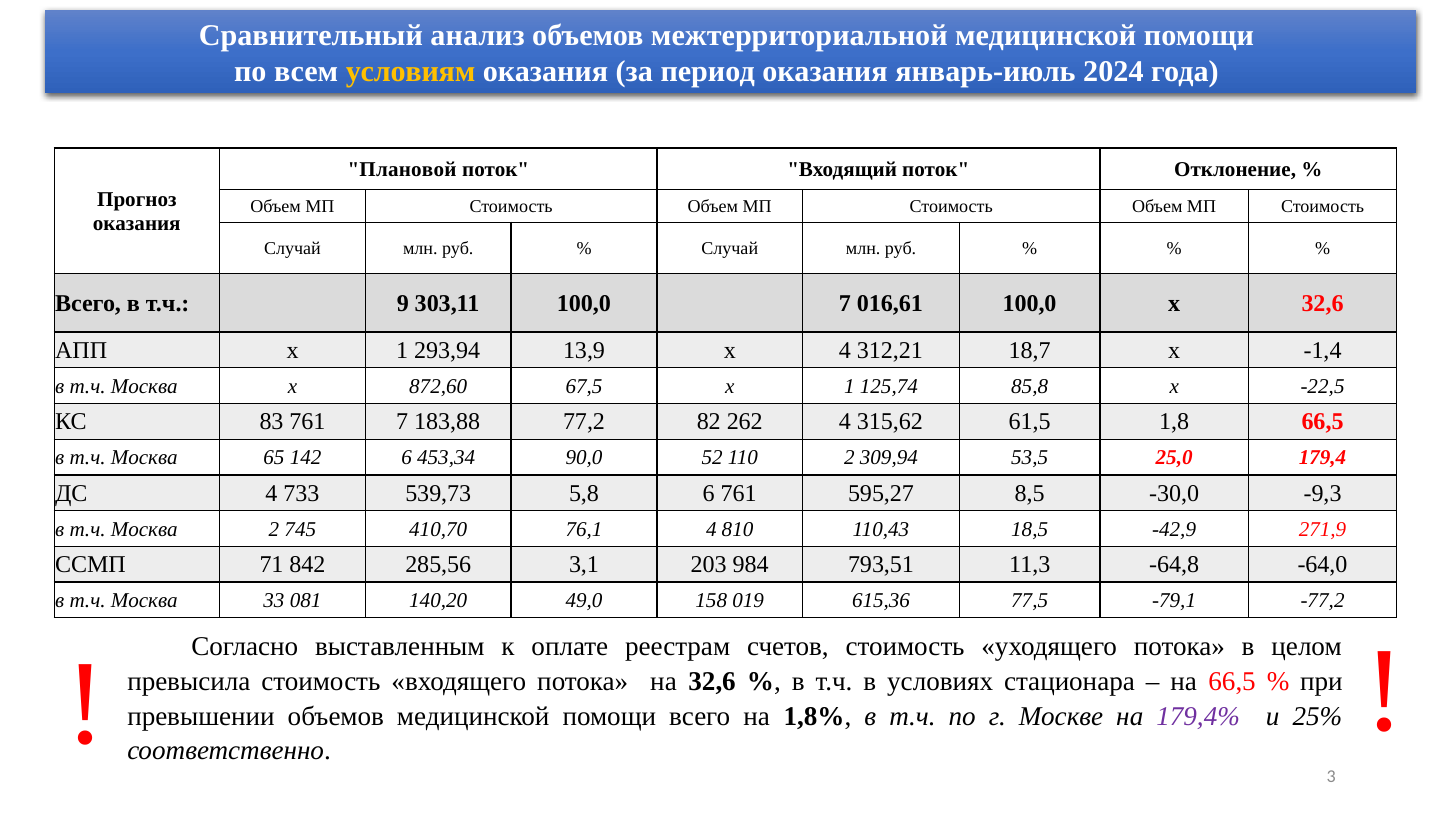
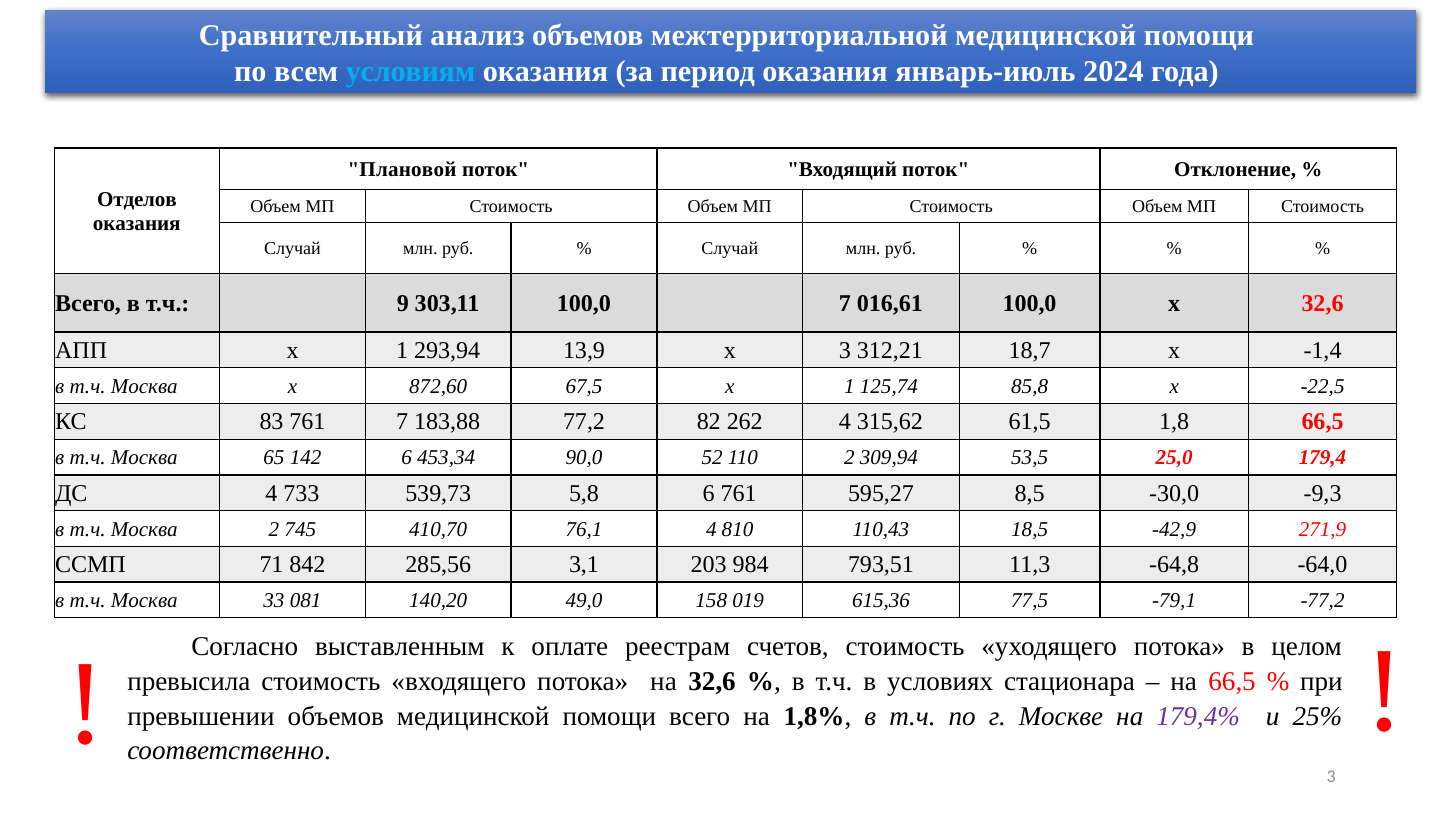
условиям colour: yellow -> light blue
Прогноз: Прогноз -> Отделов
х 4: 4 -> 3
